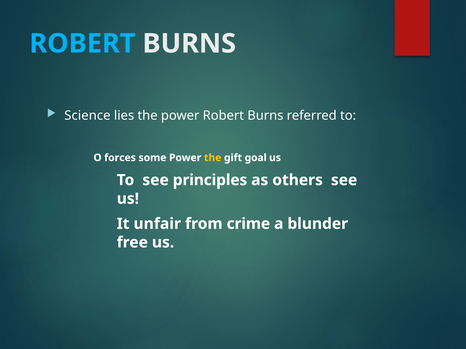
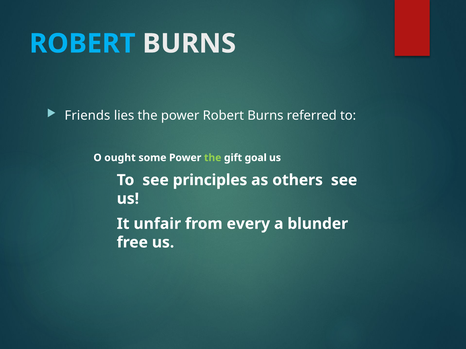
Science: Science -> Friends
forces: forces -> ought
the at (213, 158) colour: yellow -> light green
crime: crime -> every
